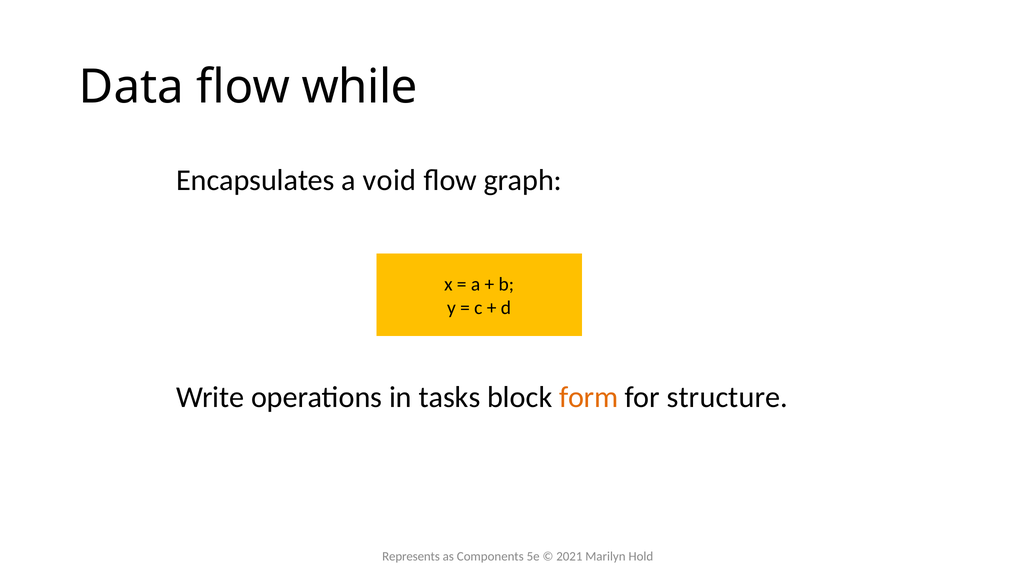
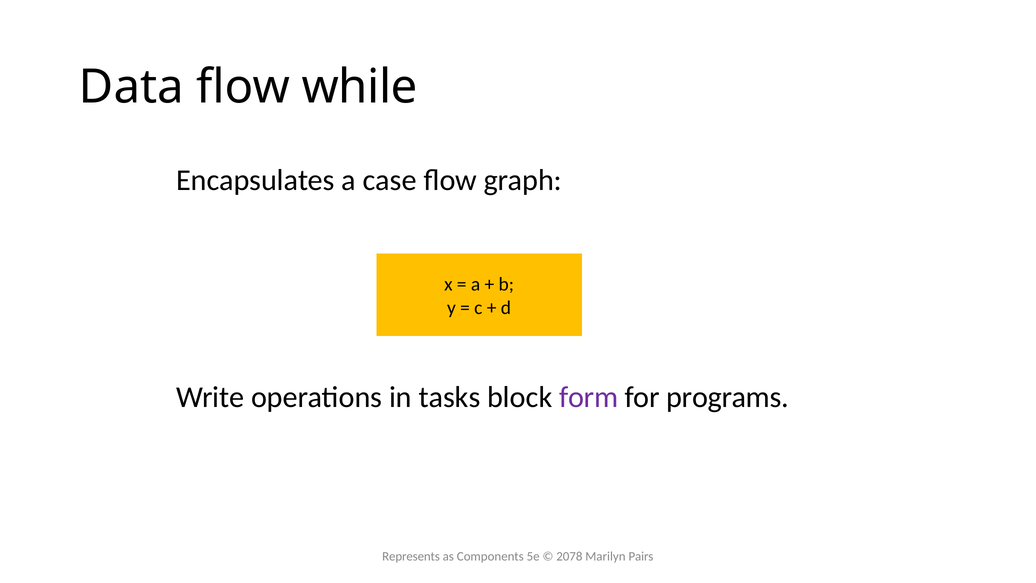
void: void -> case
form colour: orange -> purple
structure: structure -> programs
2021: 2021 -> 2078
Hold: Hold -> Pairs
